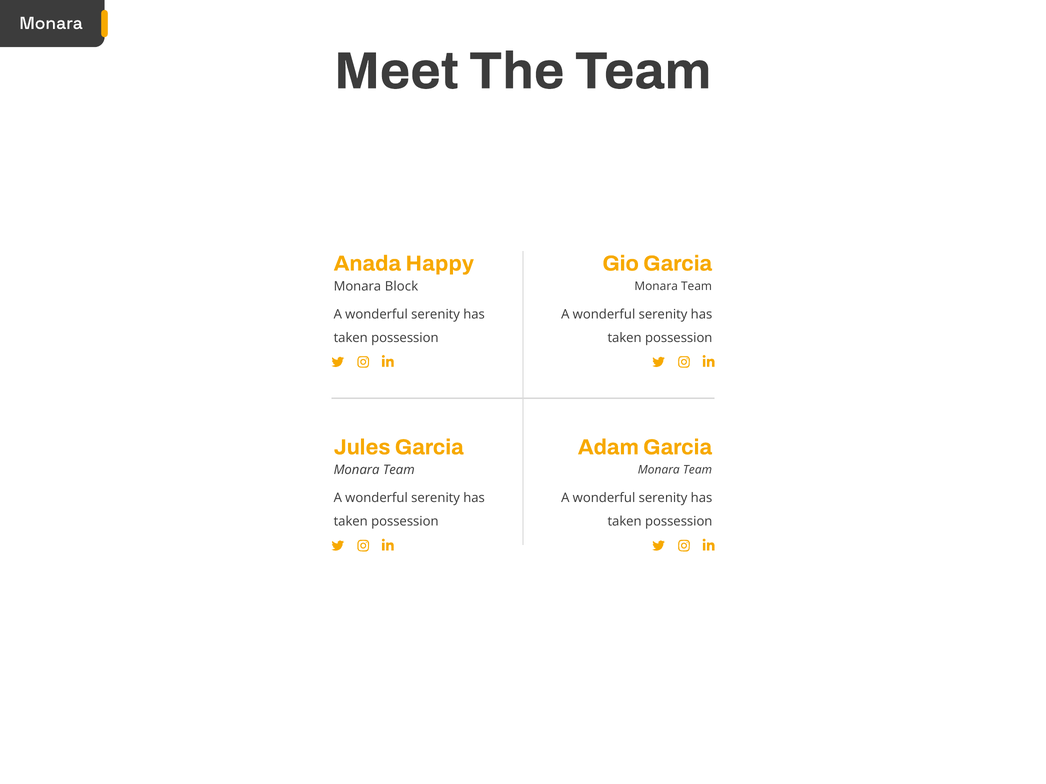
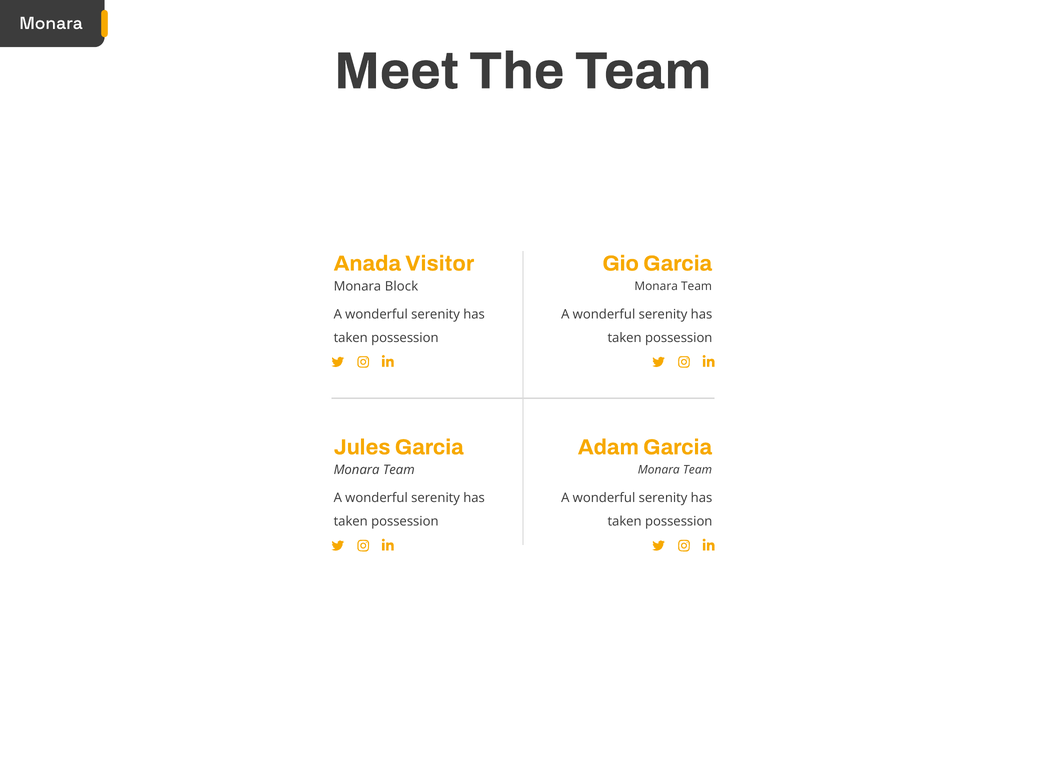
Happy: Happy -> Visitor
